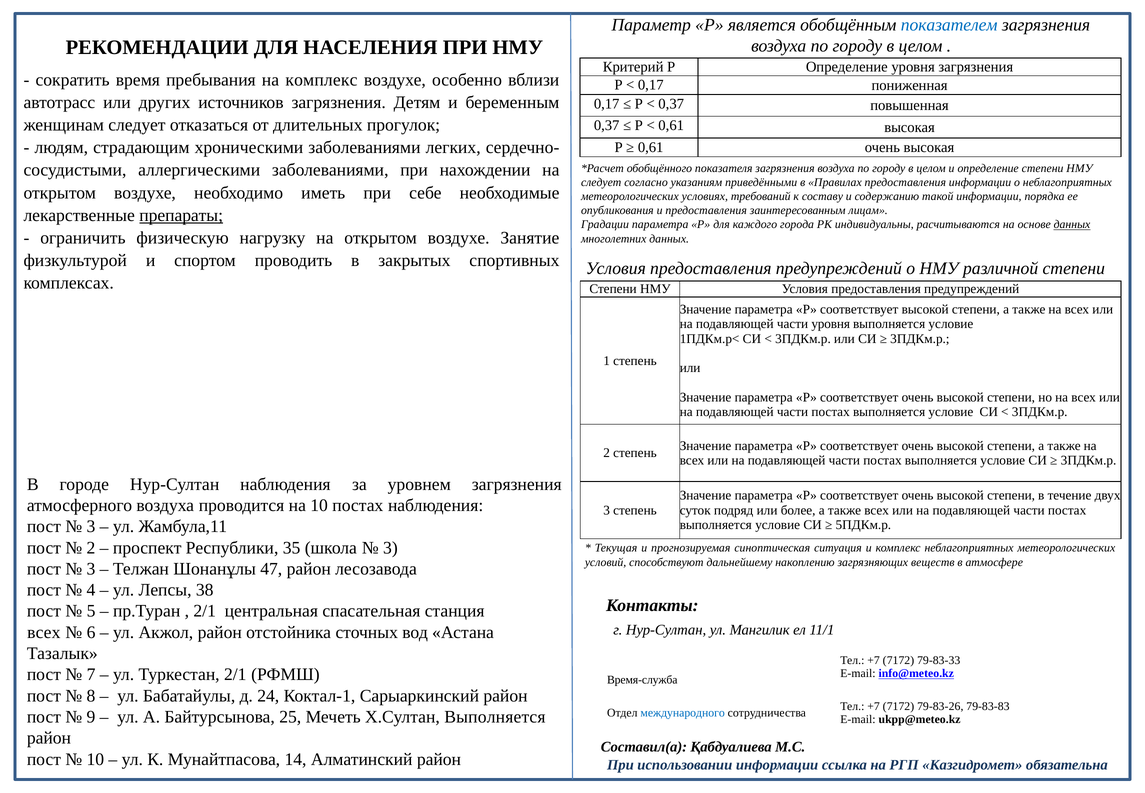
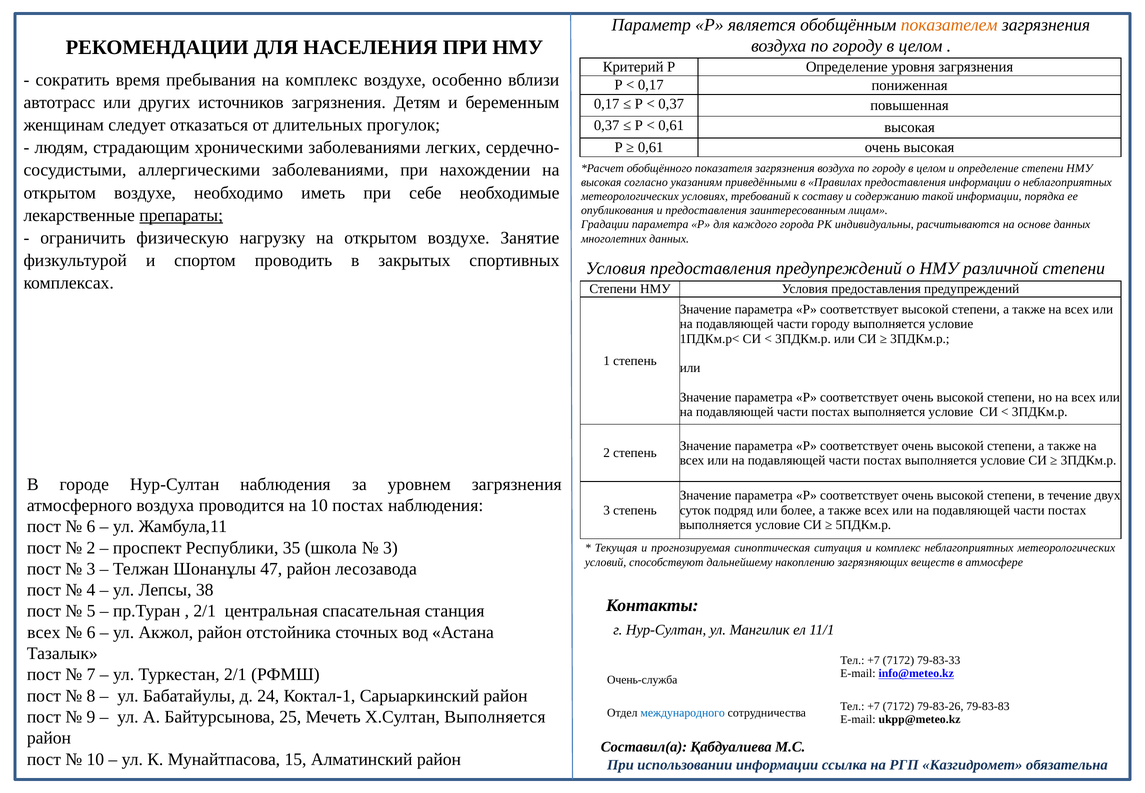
показателем colour: blue -> orange
следует at (601, 182): следует -> высокая
данных at (1072, 225) underline: present -> none
части уровня: уровня -> городу
3 at (91, 526): 3 -> 6
Время-служба: Время-служба -> Очень-служба
14: 14 -> 15
